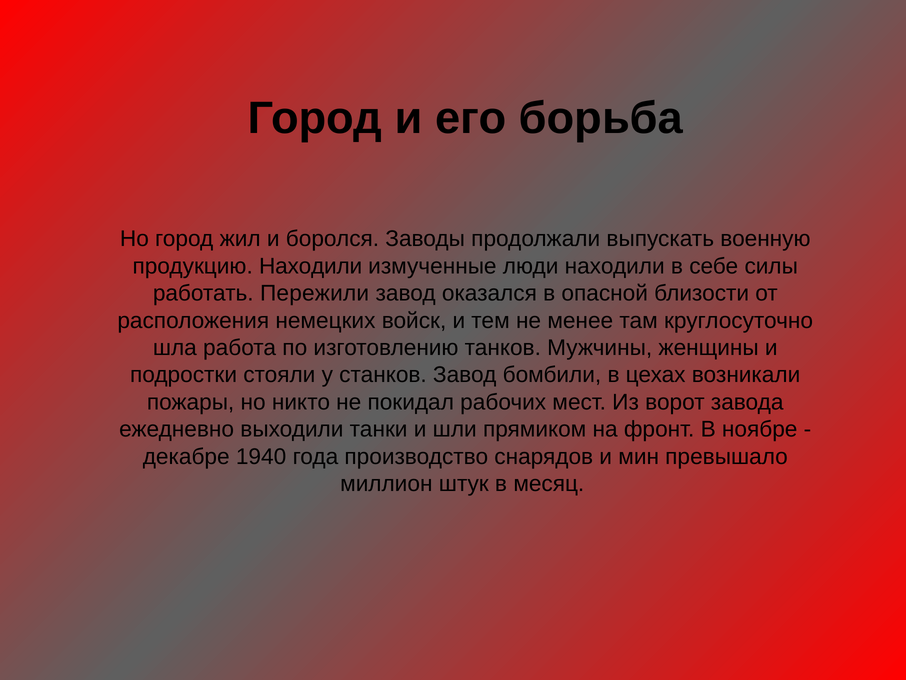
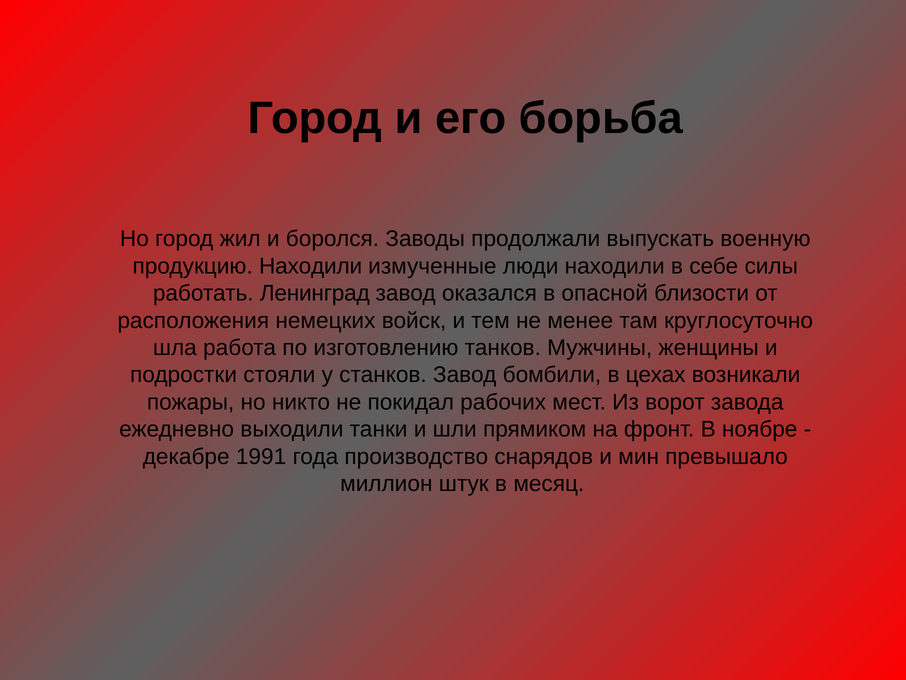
Пережили: Пережили -> Ленинград
1940: 1940 -> 1991
